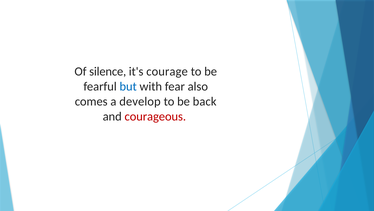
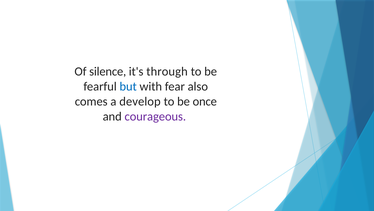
courage: courage -> through
back: back -> once
courageous colour: red -> purple
